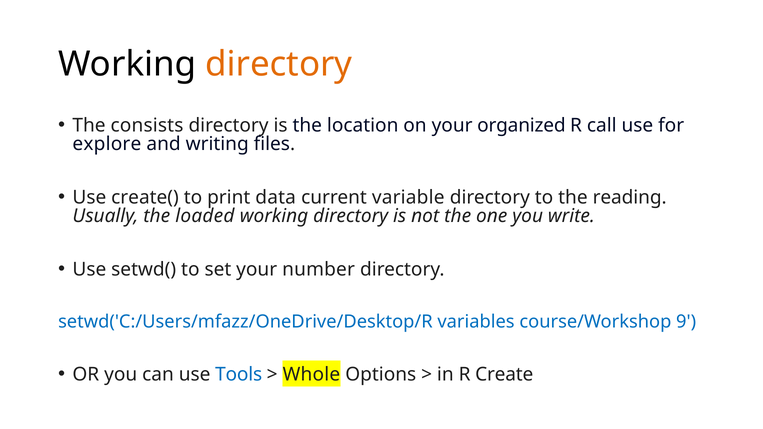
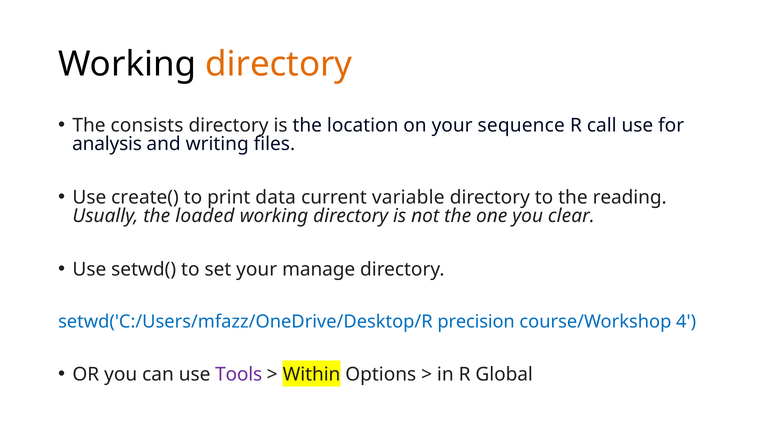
organized: organized -> sequence
explore: explore -> analysis
write: write -> clear
number: number -> manage
variables: variables -> precision
9: 9 -> 4
Tools colour: blue -> purple
Whole: Whole -> Within
Create: Create -> Global
